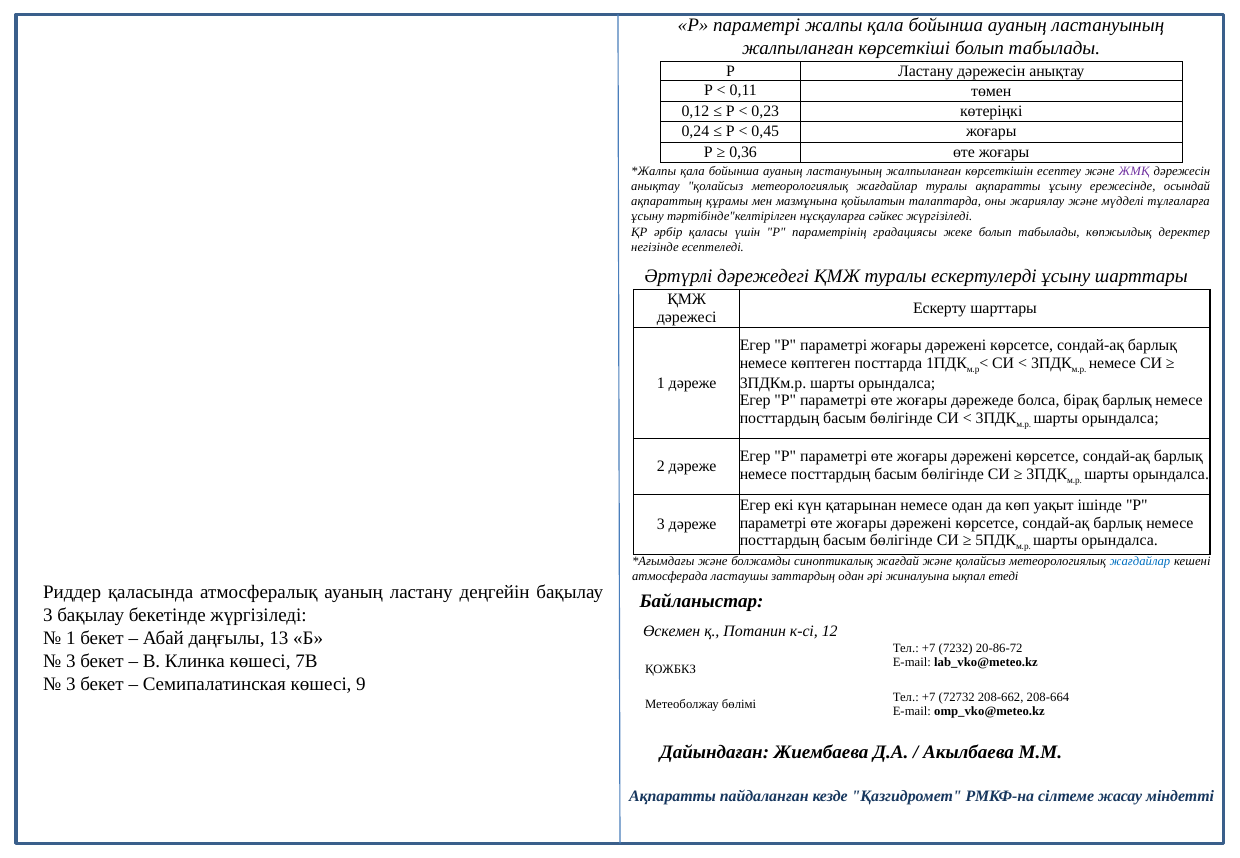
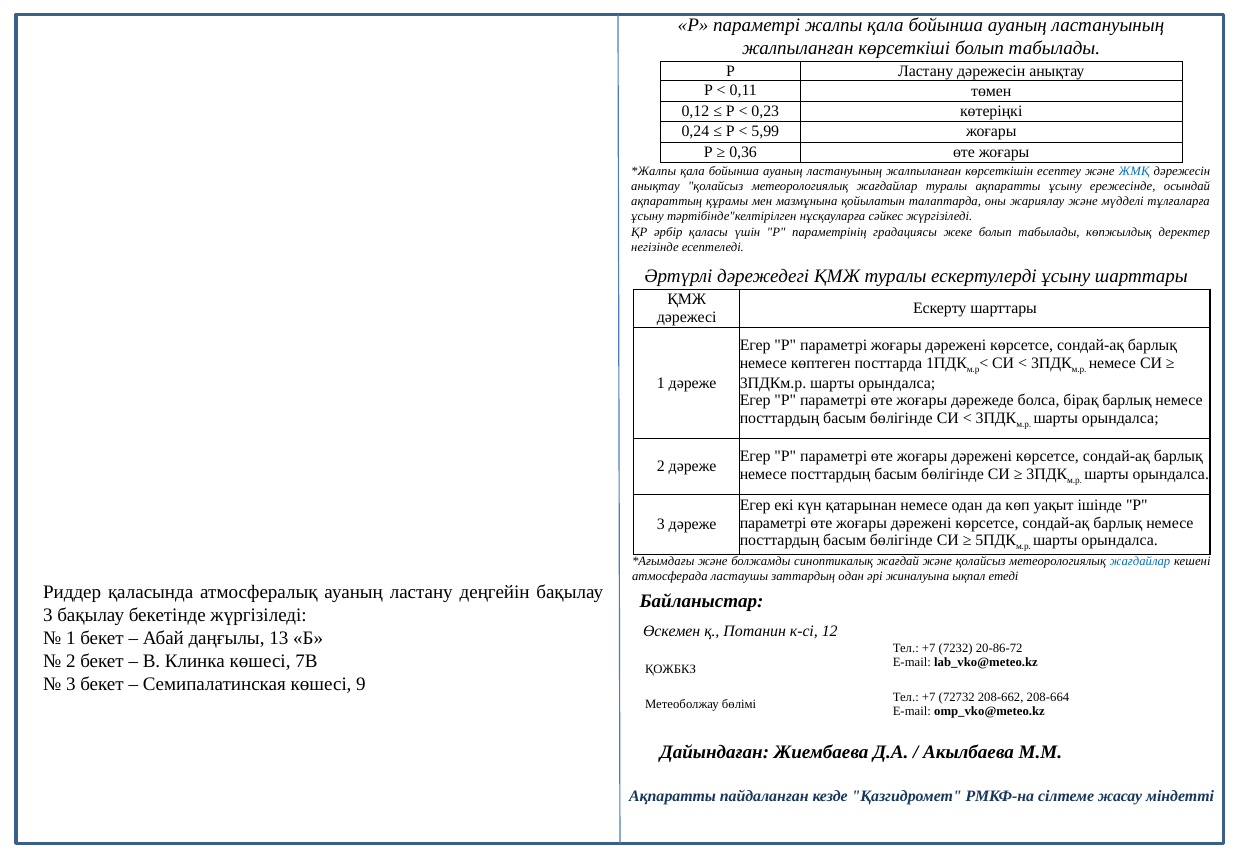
0,45: 0,45 -> 5,99
ЖМҚ colour: purple -> blue
3 at (71, 661): 3 -> 2
